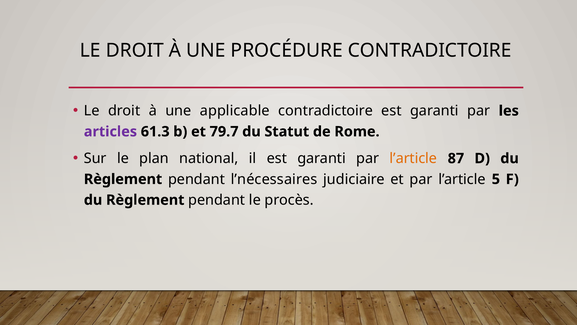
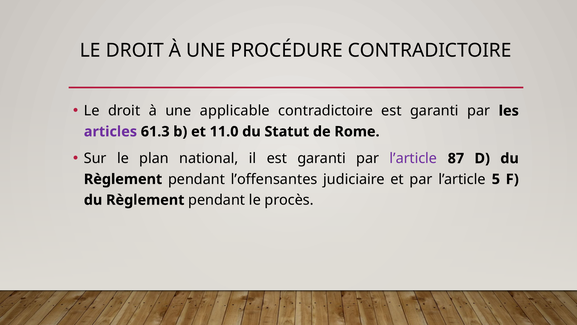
79.7: 79.7 -> 11.0
l’article at (413, 158) colour: orange -> purple
l’nécessaires: l’nécessaires -> l’offensantes
